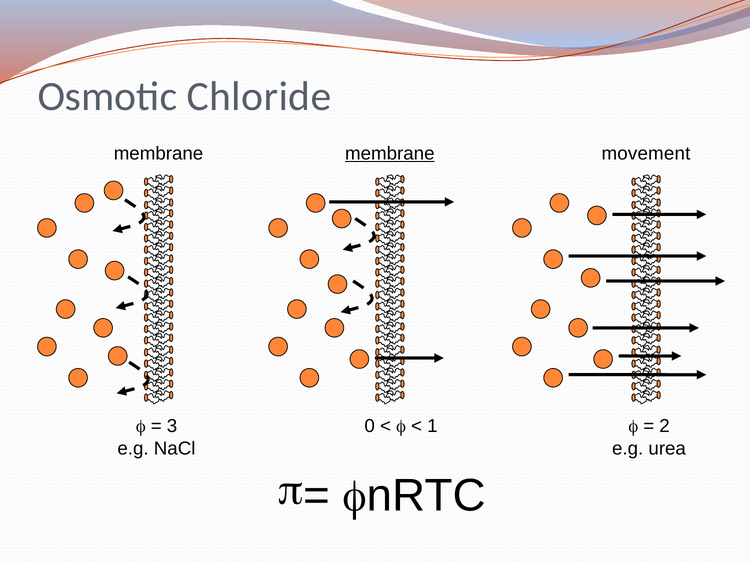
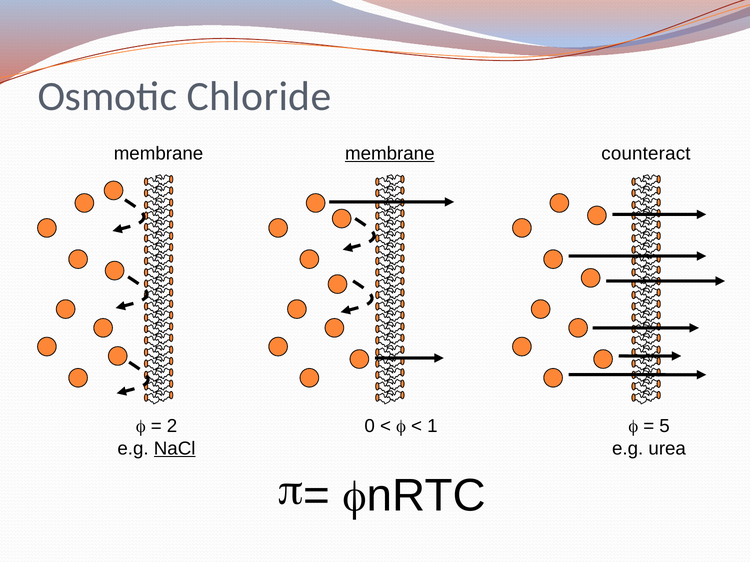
movement: movement -> counteract
3: 3 -> 2
2: 2 -> 5
NaCl underline: none -> present
